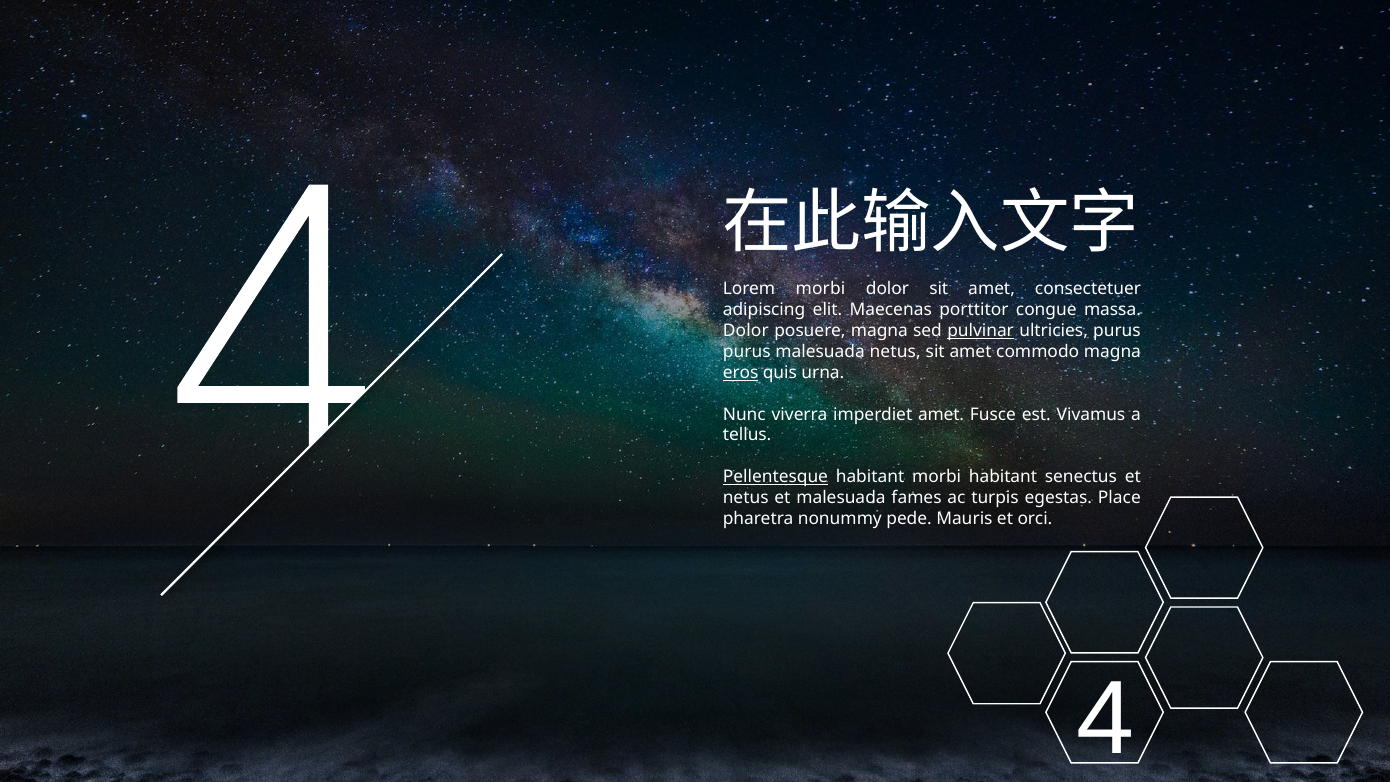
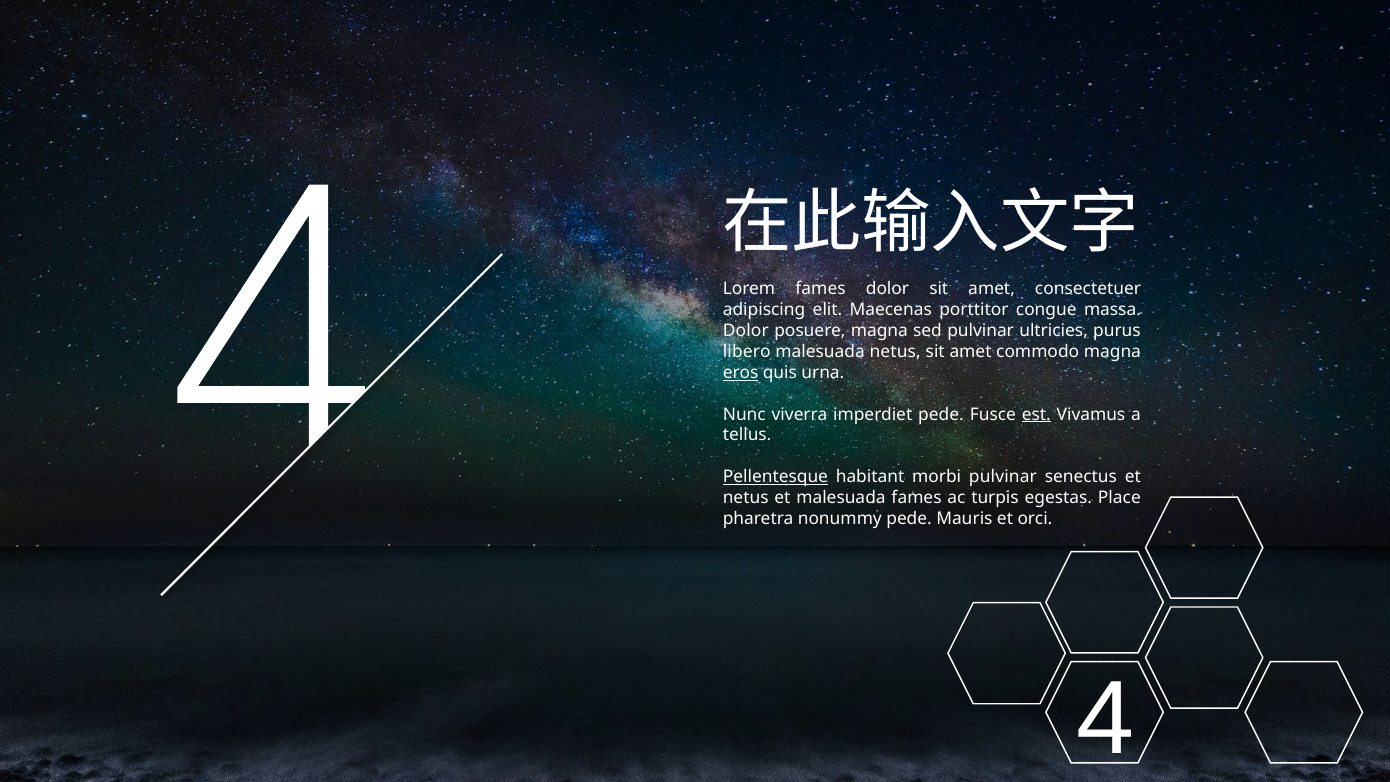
Lorem morbi: morbi -> fames
pulvinar at (981, 331) underline: present -> none
purus at (747, 352): purus -> libero
imperdiet amet: amet -> pede
est underline: none -> present
morbi habitant: habitant -> pulvinar
